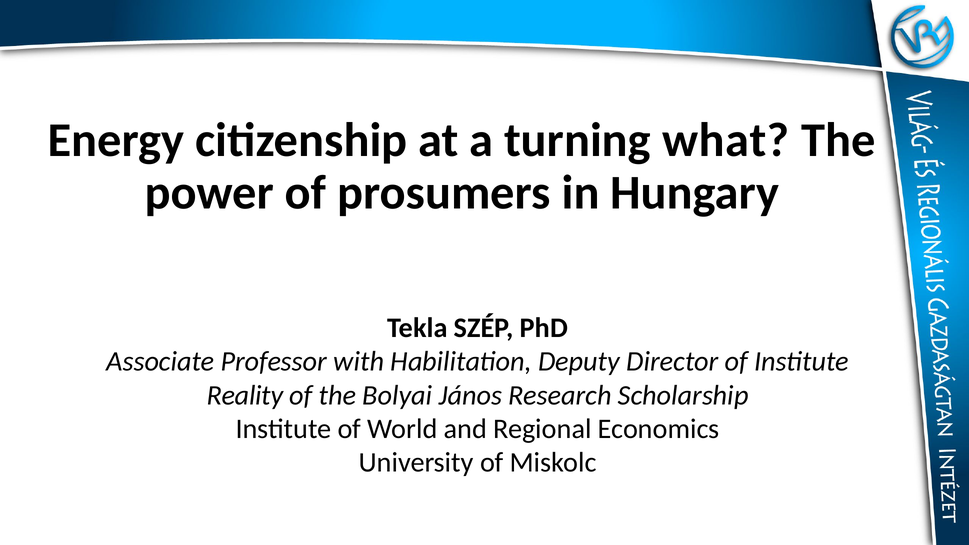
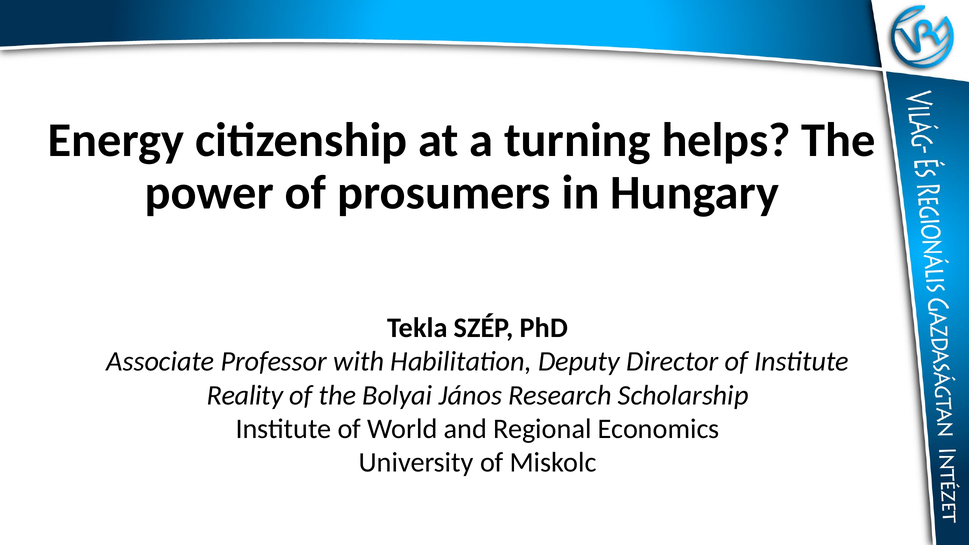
what: what -> helps
